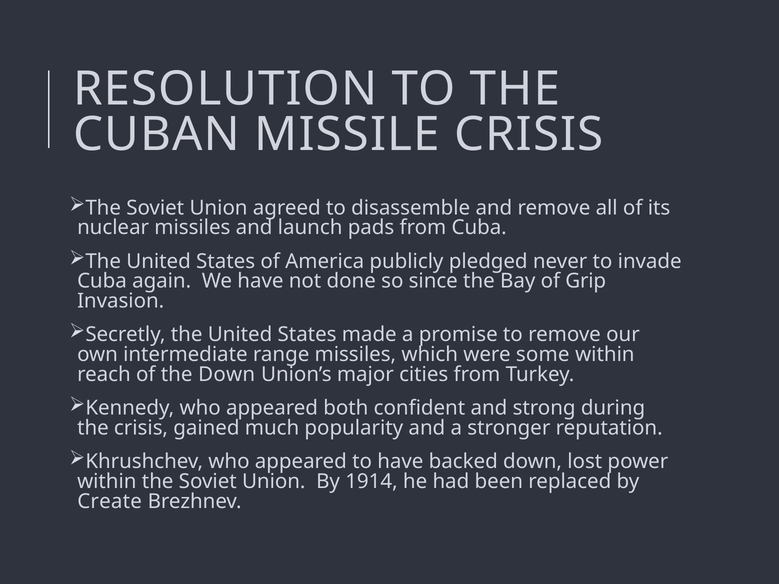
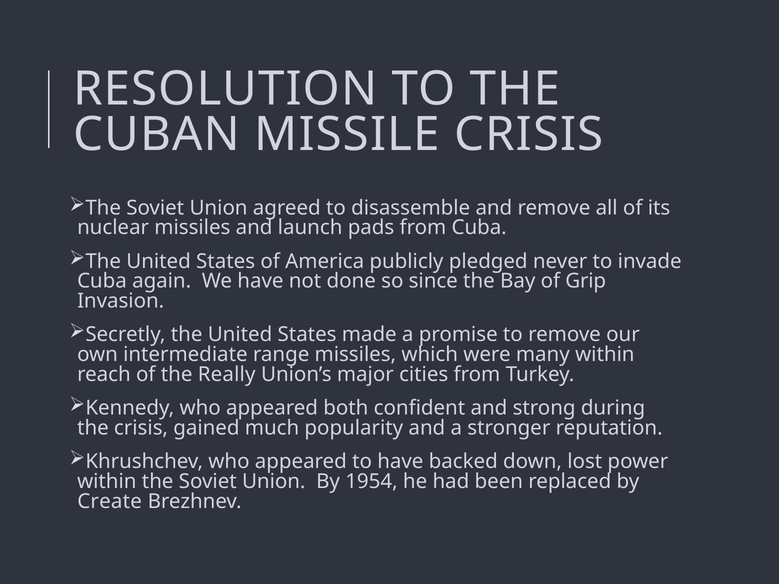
some: some -> many
the Down: Down -> Really
1914: 1914 -> 1954
